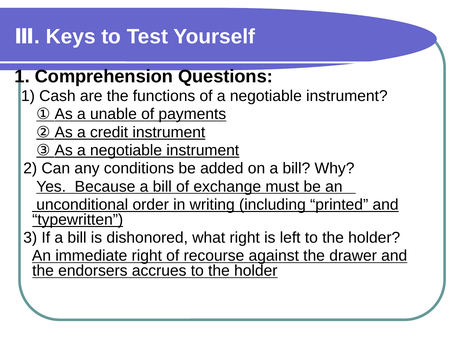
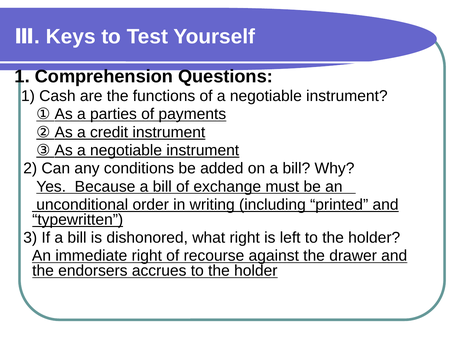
unable: unable -> parties
